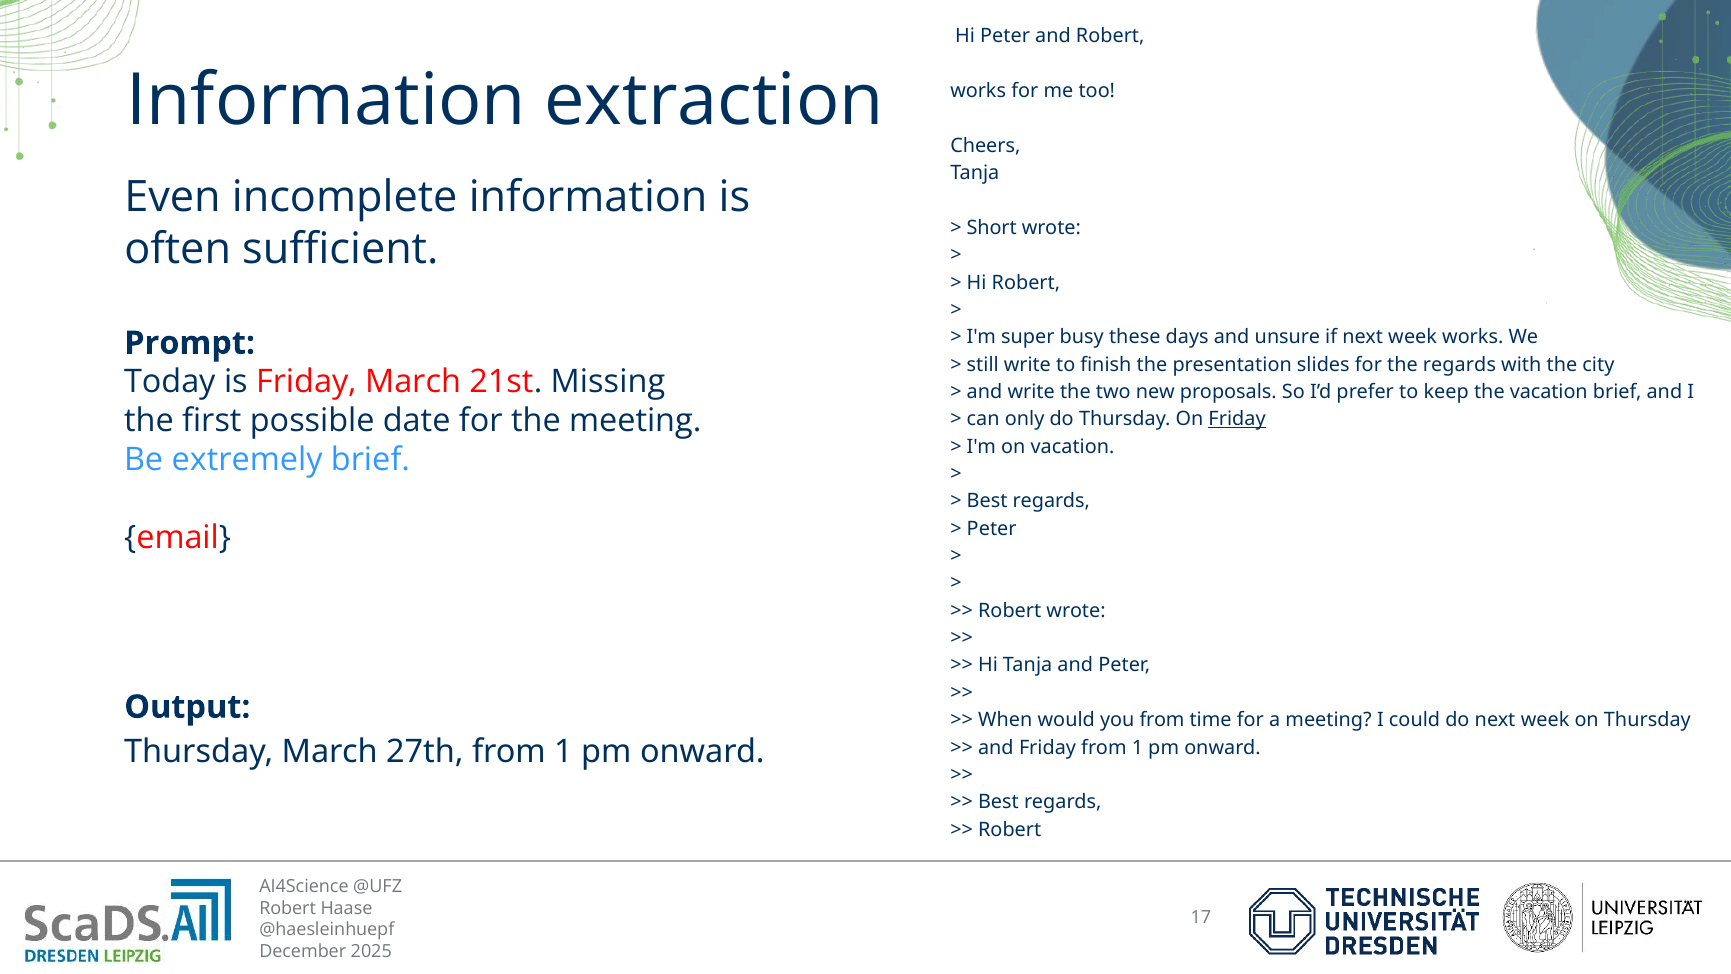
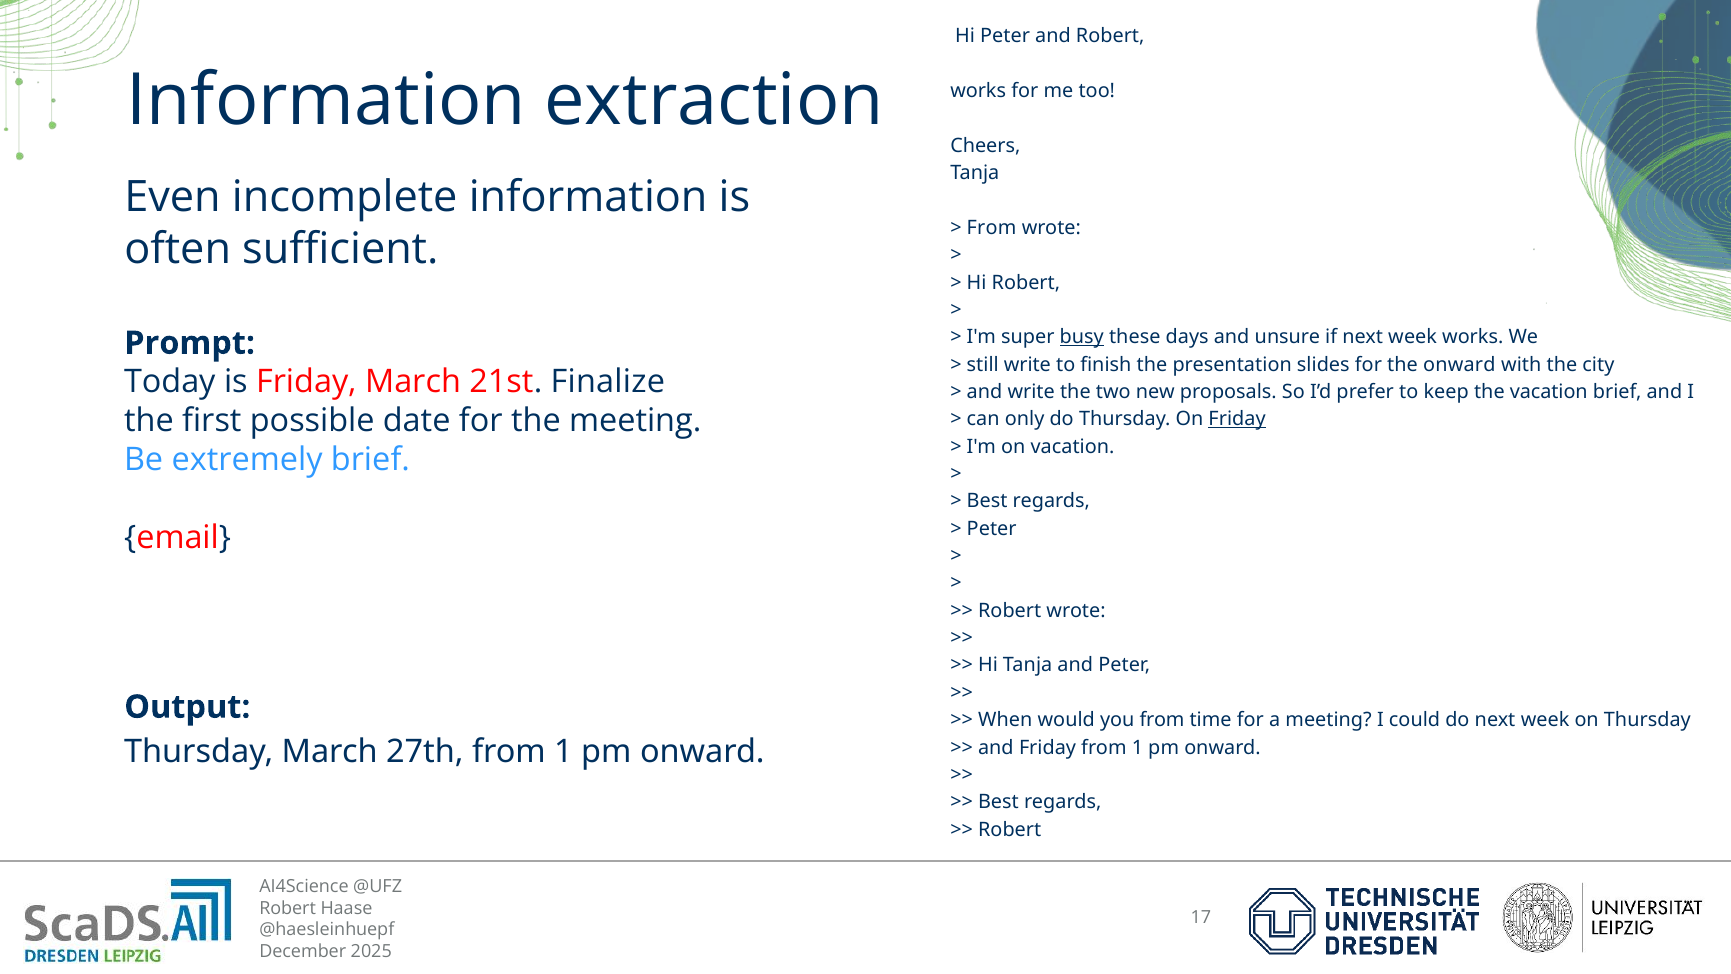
Short at (992, 228): Short -> From
busy underline: none -> present
the regards: regards -> onward
Missing: Missing -> Finalize
